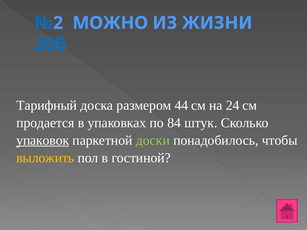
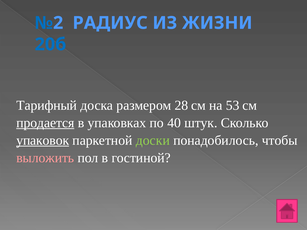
МОЖНО: МОЖНО -> РАДИУС
44: 44 -> 28
24: 24 -> 53
продается underline: none -> present
84: 84 -> 40
выложить colour: yellow -> pink
